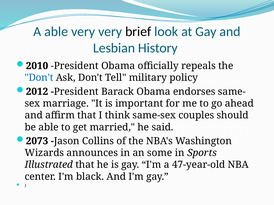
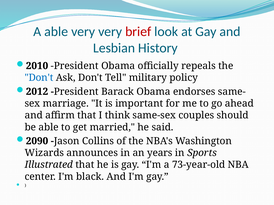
brief colour: black -> red
2073: 2073 -> 2090
some: some -> years
47-year-old: 47-year-old -> 73-year-old
